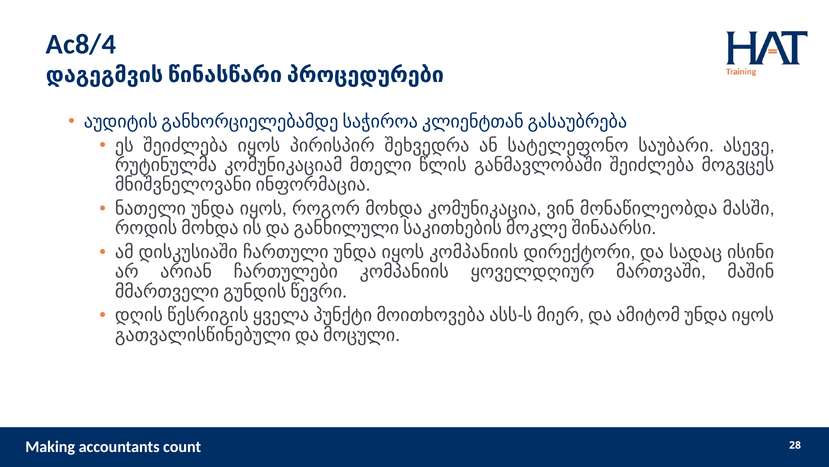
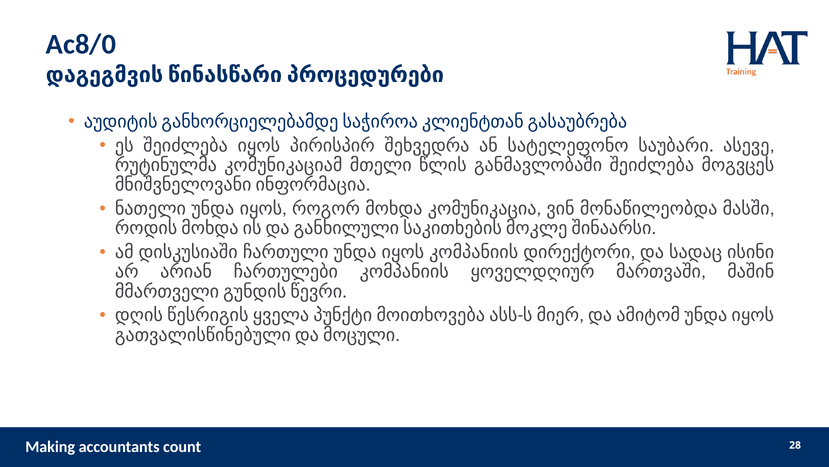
Ac8/4: Ac8/4 -> Ac8/0
